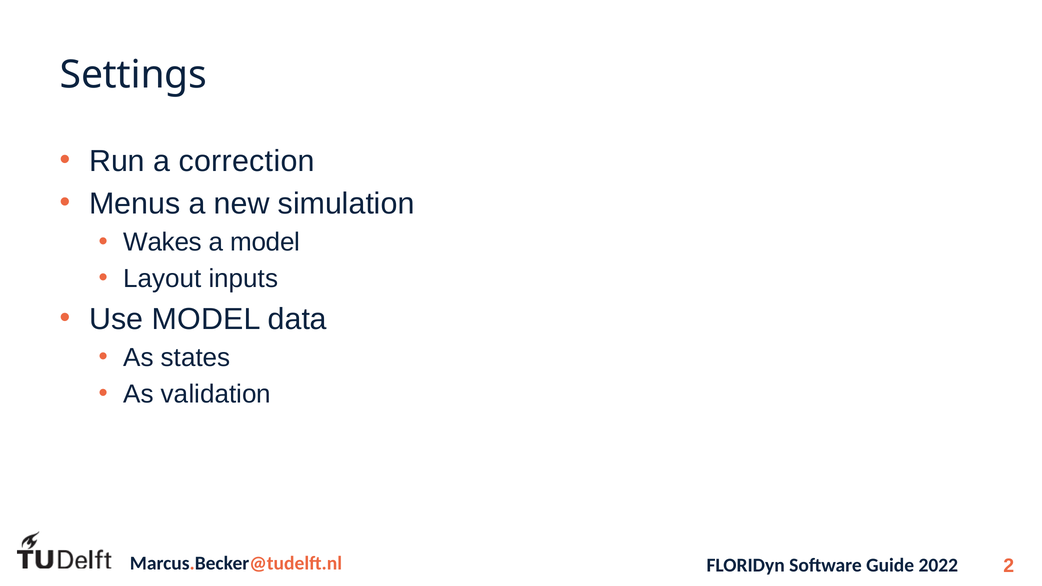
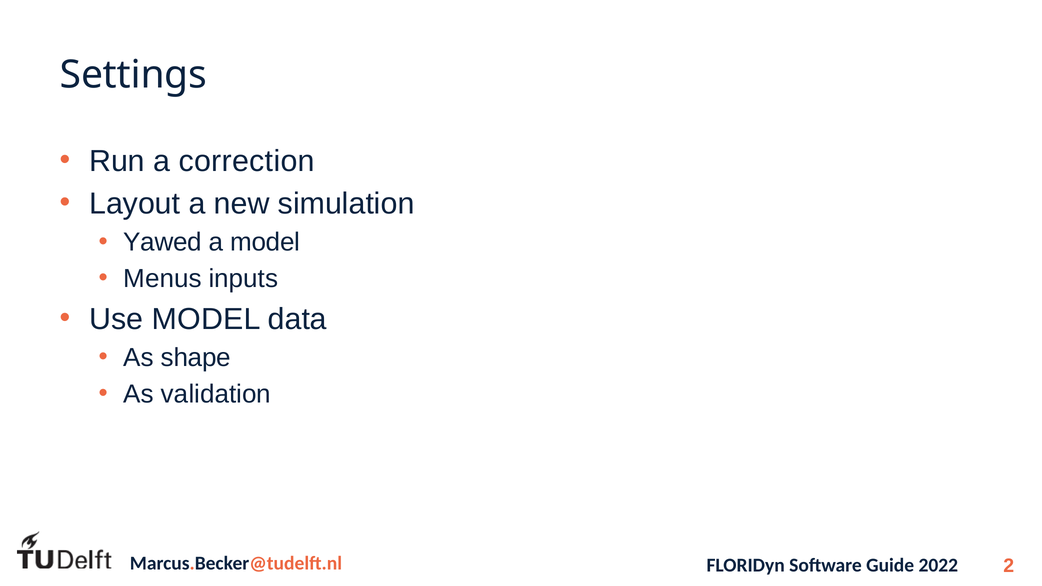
Menus: Menus -> Layout
Wakes: Wakes -> Yawed
Layout: Layout -> Menus
states: states -> shape
